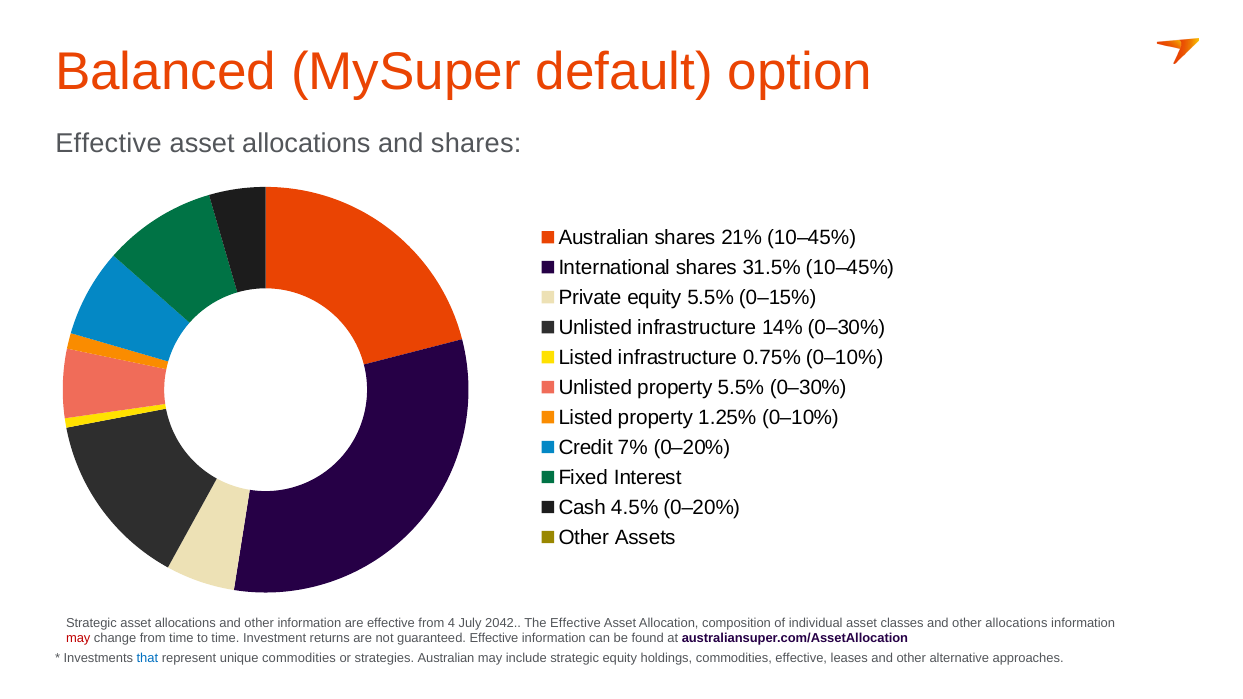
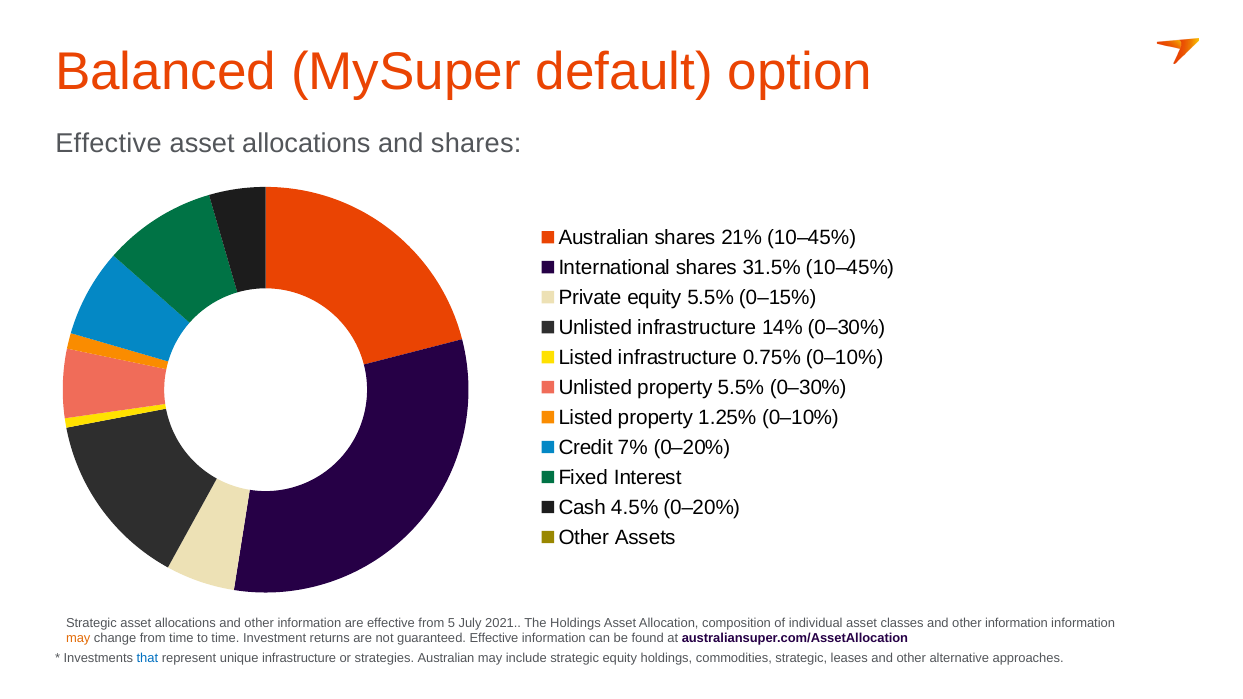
4: 4 -> 5
2042: 2042 -> 2021
The Effective: Effective -> Holdings
classes and other allocations: allocations -> information
may at (78, 639) colour: red -> orange
unique commodities: commodities -> infrastructure
commodities effective: effective -> strategic
